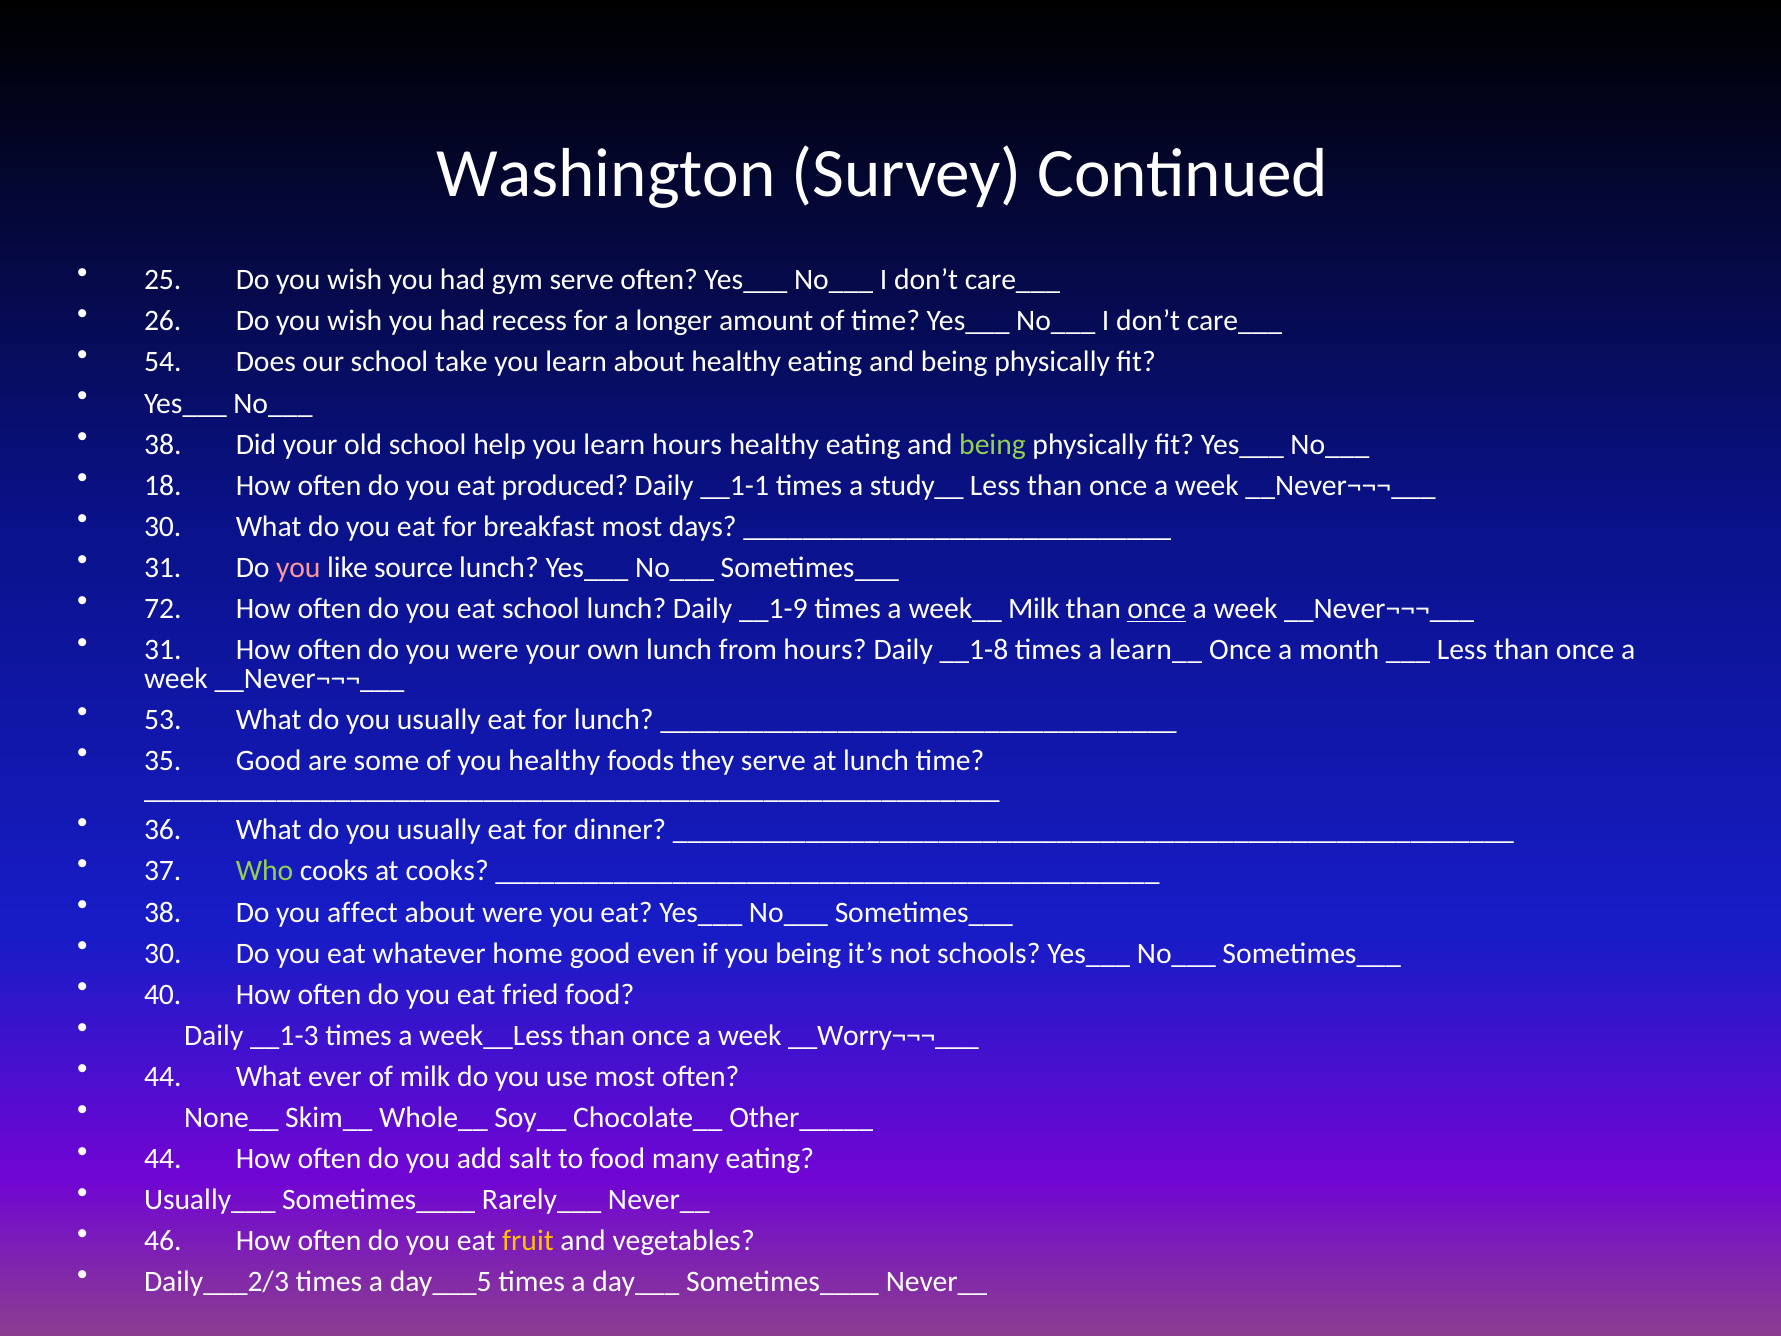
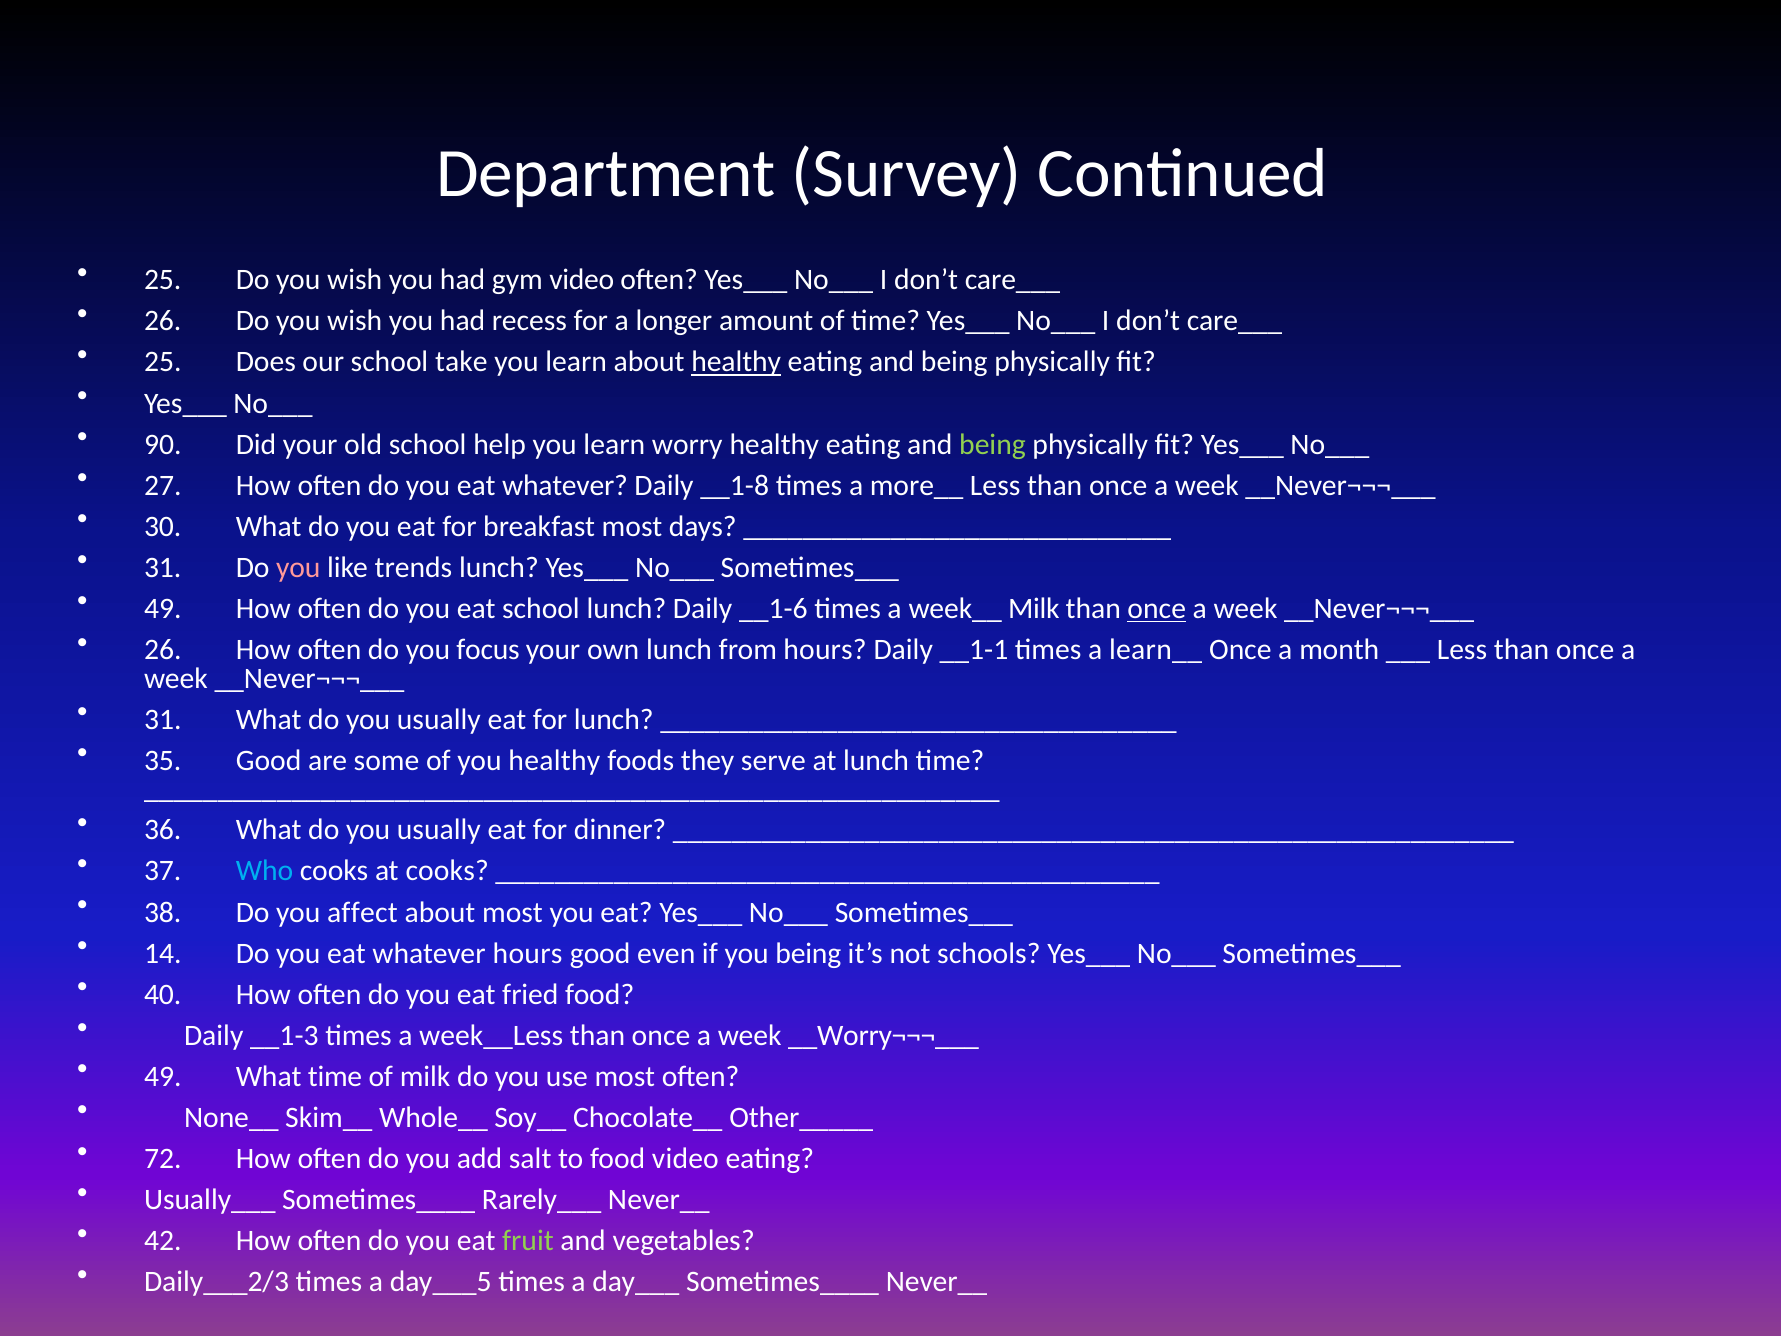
Washington: Washington -> Department
gym serve: serve -> video
54 at (163, 362): 54 -> 25
healthy at (736, 362) underline: none -> present
38 at (163, 444): 38 -> 90
learn hours: hours -> worry
18: 18 -> 27
produced at (565, 485): produced -> whatever
__1-1: __1-1 -> __1-8
study__: study__ -> more__
source: source -> trends
72 at (163, 609): 72 -> 49
__1-9: __1-9 -> __1-6
31 at (163, 650): 31 -> 26
you were: were -> focus
__1-8: __1-8 -> __1-1
53 at (163, 719): 53 -> 31
Who colour: light green -> light blue
about were: were -> most
30 at (163, 953): 30 -> 14
whatever home: home -> hours
44 at (163, 1076): 44 -> 49
What ever: ever -> time
44 at (163, 1159): 44 -> 72
food many: many -> video
46: 46 -> 42
fruit colour: yellow -> light green
